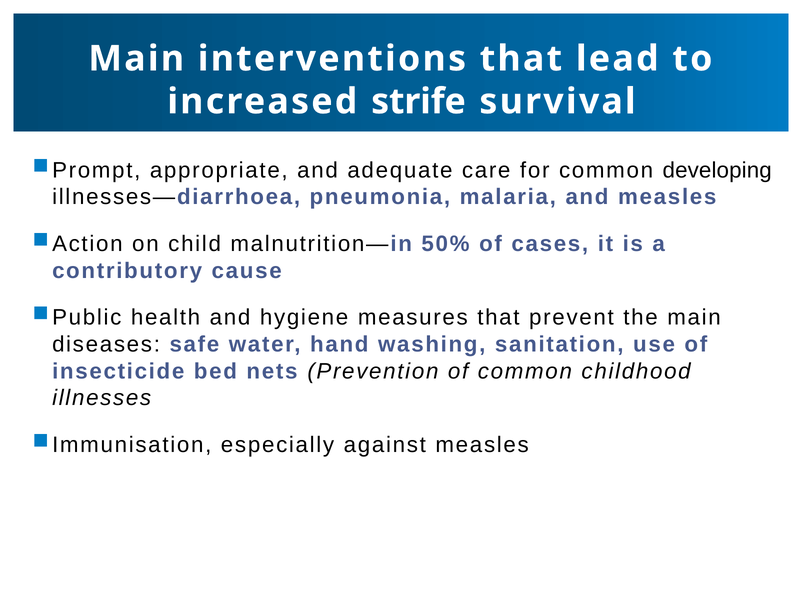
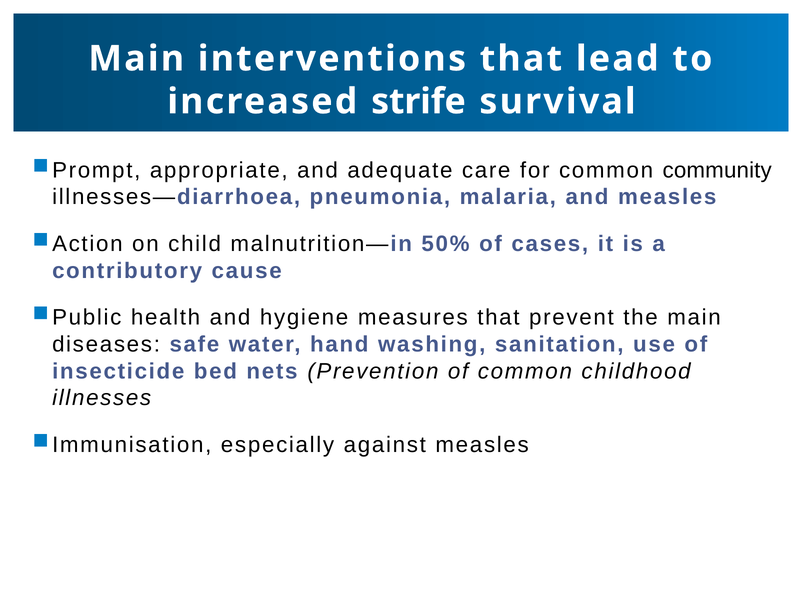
developing: developing -> community
